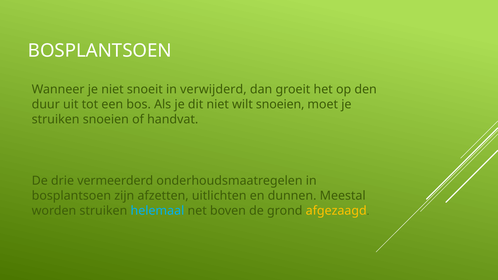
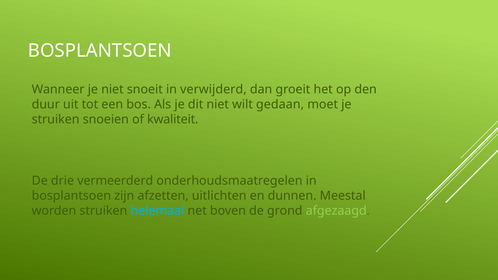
wilt snoeien: snoeien -> gedaan
handvat: handvat -> kwaliteit
afgezaagd colour: yellow -> light green
